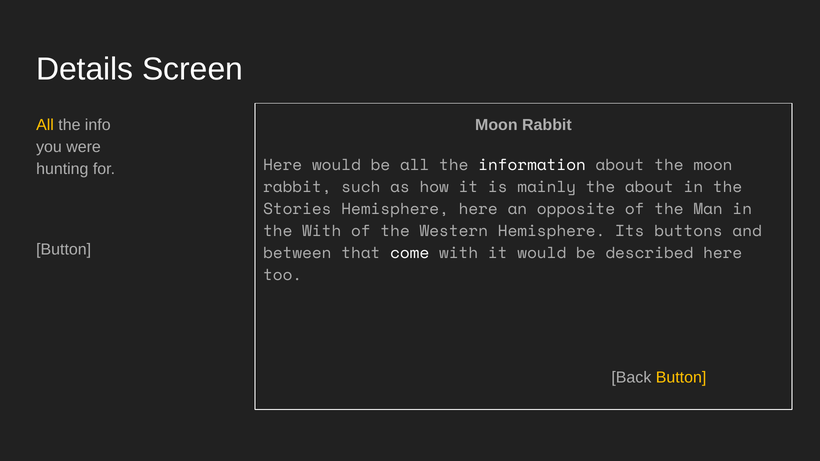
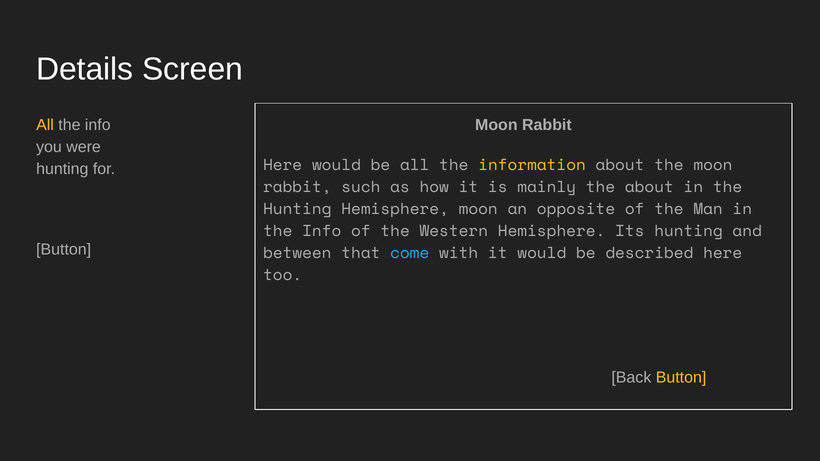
information colour: white -> yellow
Stories at (297, 209): Stories -> Hunting
Hemisphere here: here -> moon
With at (322, 231): With -> Info
Its buttons: buttons -> hunting
come colour: white -> light blue
